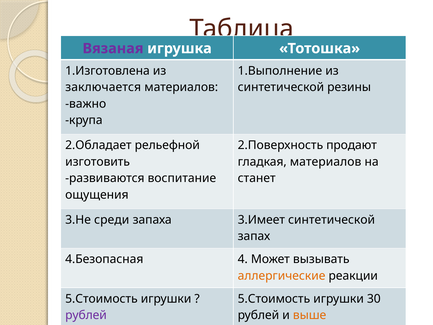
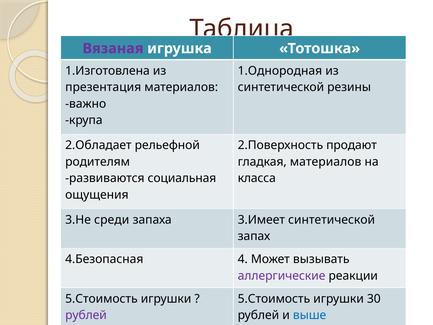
1.Выполнение: 1.Выполнение -> 1.Однородная
заключается: заключается -> презентация
изготовить: изготовить -> родителям
воспитание: воспитание -> социальная
станет: станет -> класса
аллергические colour: orange -> purple
выше colour: orange -> blue
